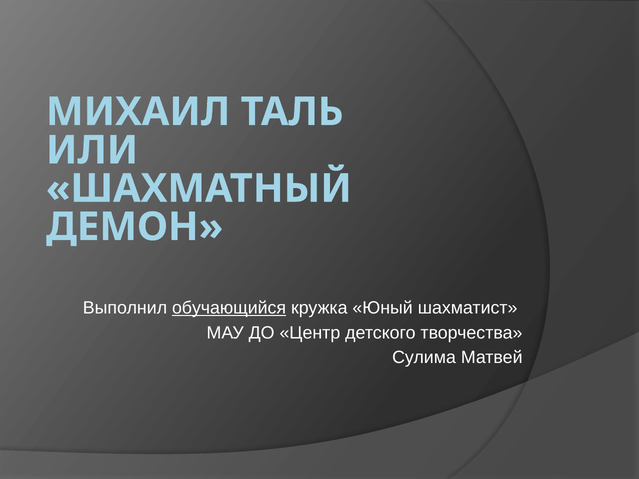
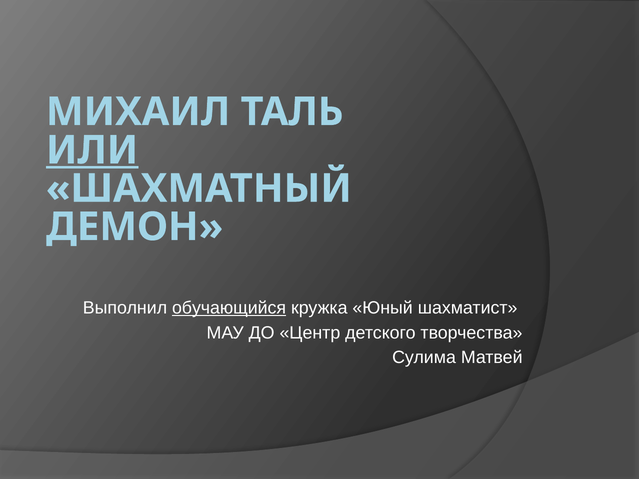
ИЛИ underline: none -> present
